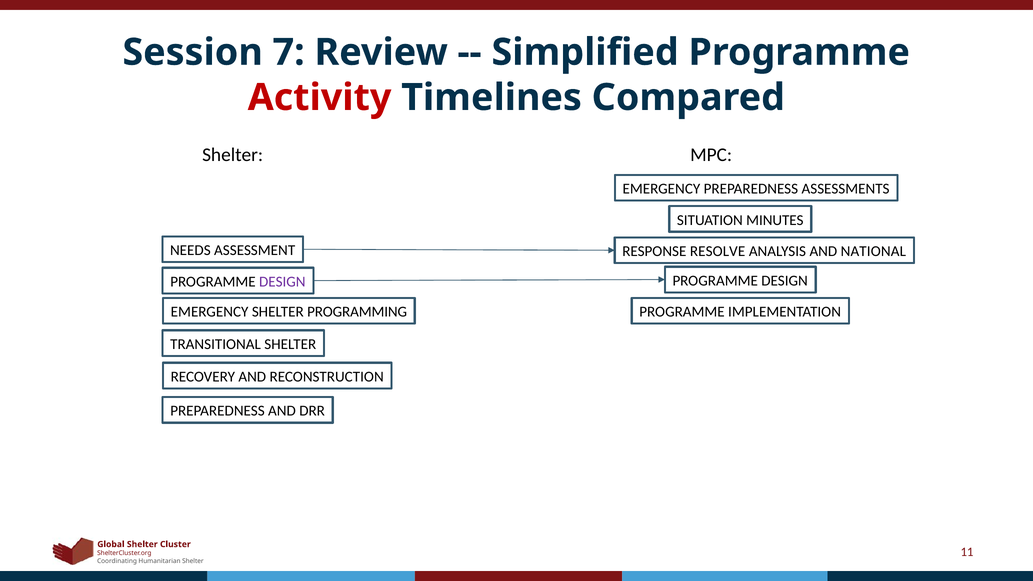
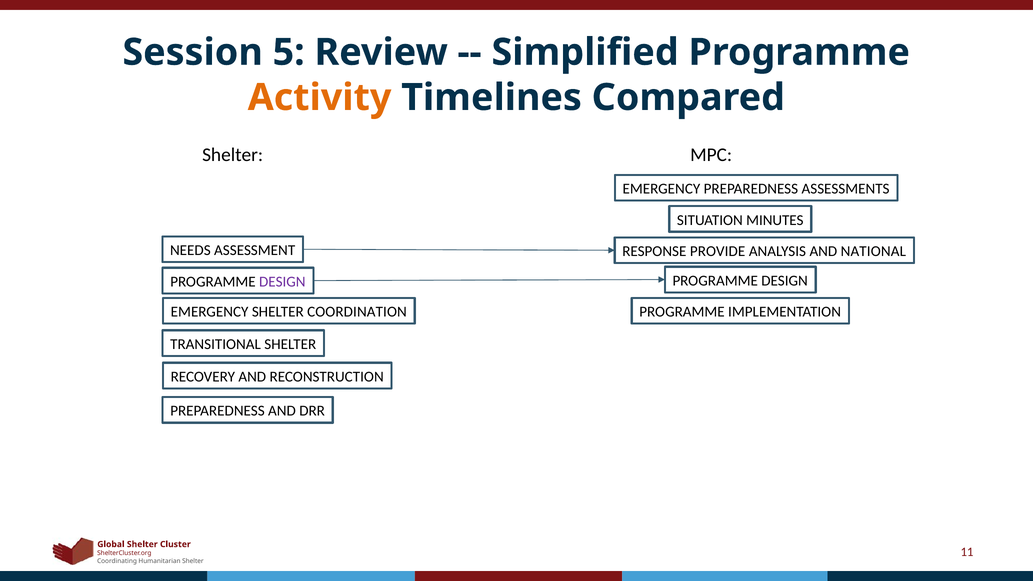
7: 7 -> 5
Activity colour: red -> orange
RESOLVE: RESOLVE -> PROVIDE
PROGRAMMING: PROGRAMMING -> COORDINATION
